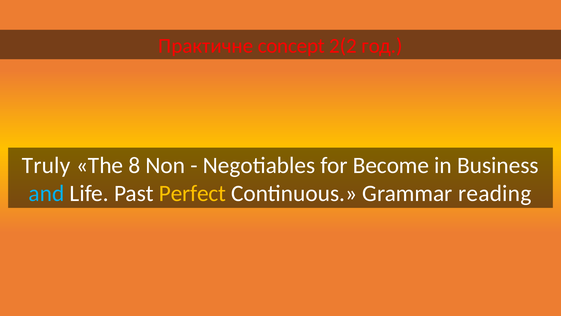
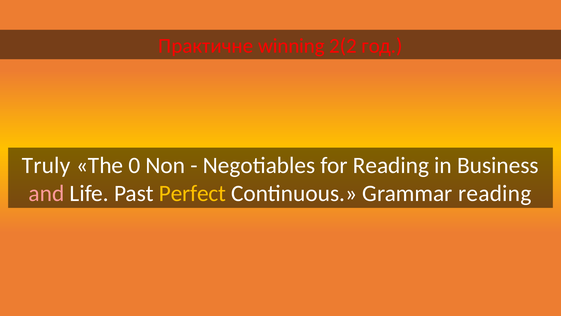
concept: concept -> winning
8: 8 -> 0
for Become: Become -> Reading
and colour: light blue -> pink
